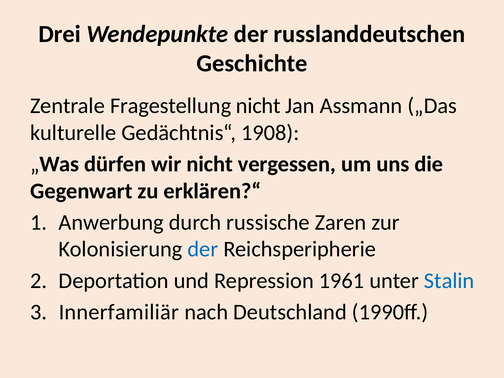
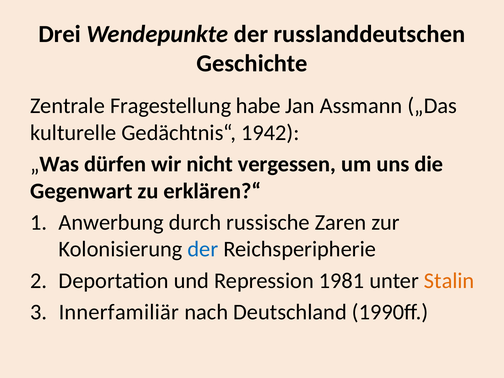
Fragestellung nicht: nicht -> habe
1908: 1908 -> 1942
1961: 1961 -> 1981
Stalin colour: blue -> orange
